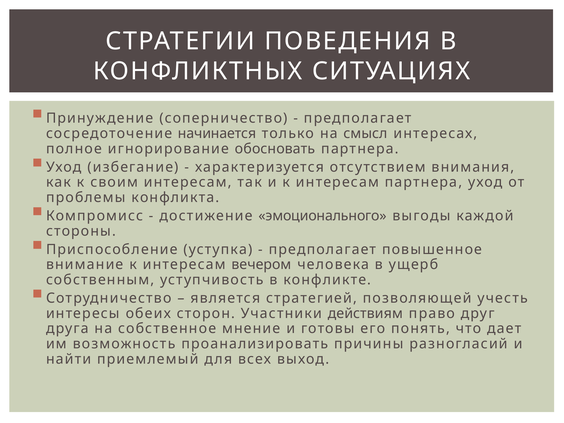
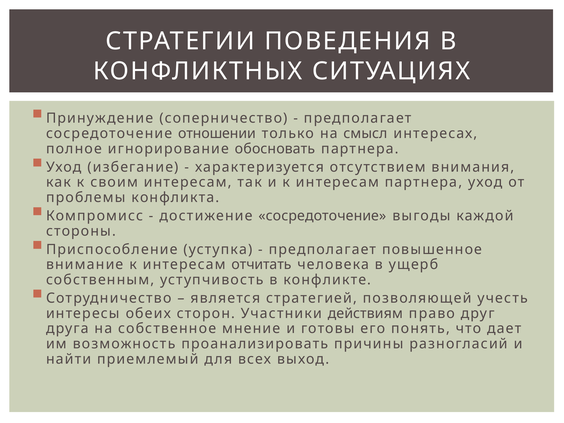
начинается: начинается -> отношении
достижение эмоционального: эмоционального -> сосредоточение
вечером: вечером -> отчитать
